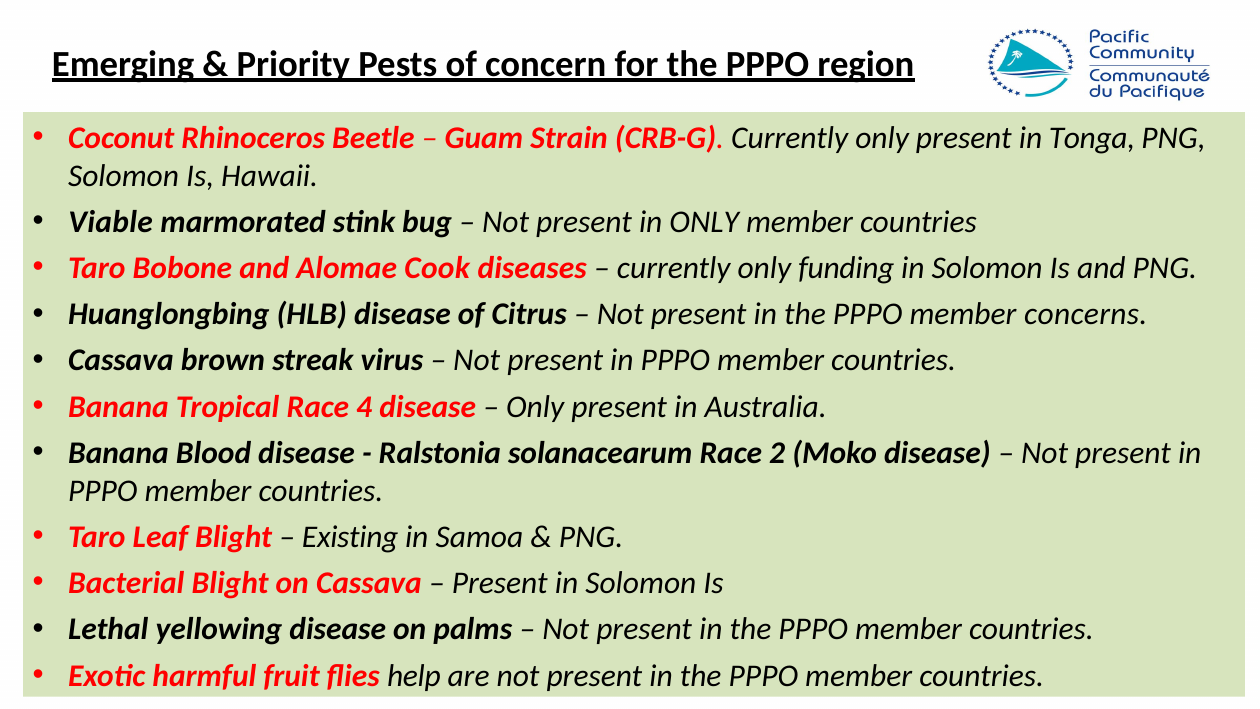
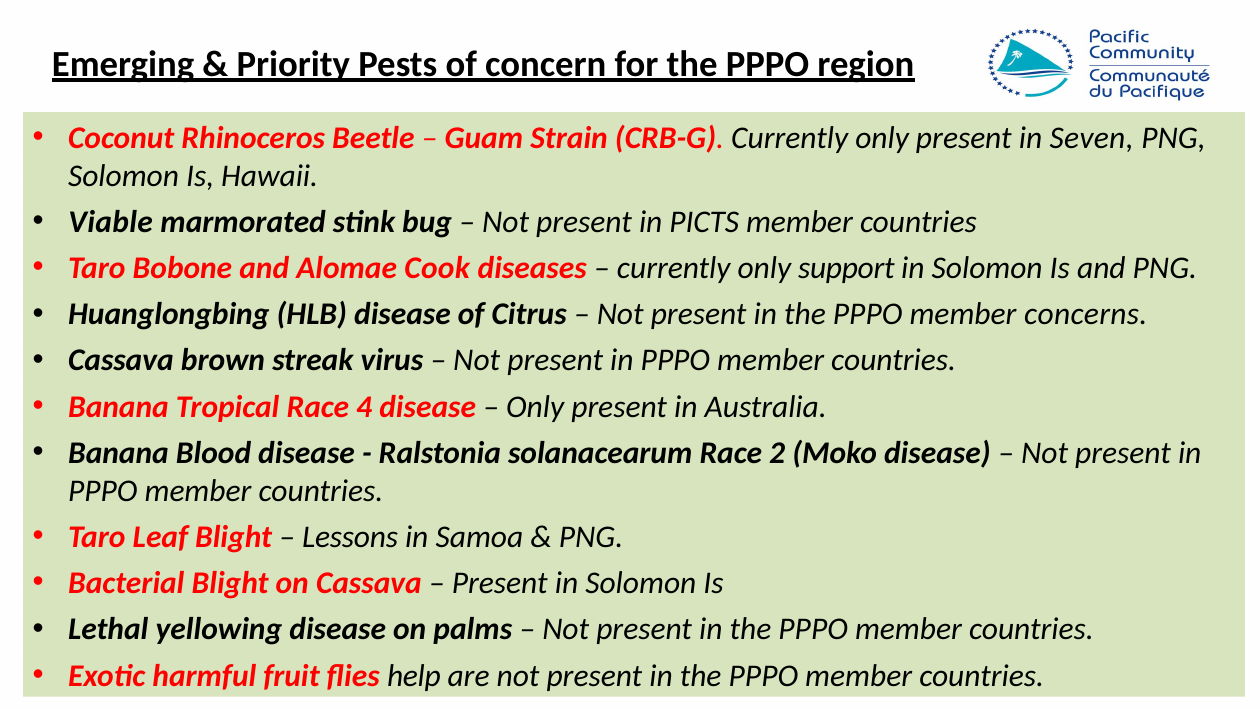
Tonga: Tonga -> Seven
in ONLY: ONLY -> PICTS
funding: funding -> support
Existing: Existing -> Lessons
